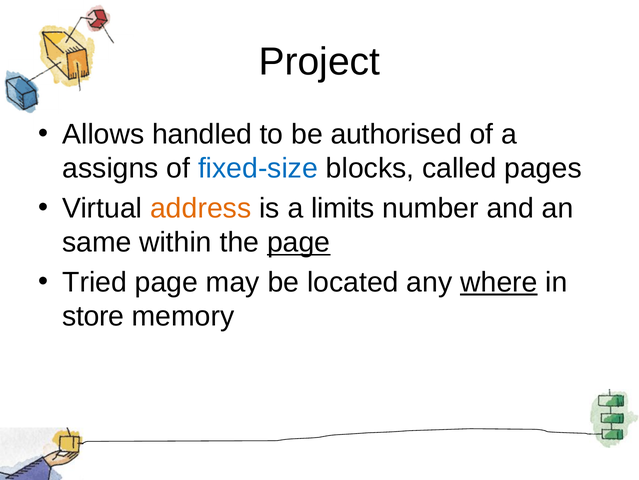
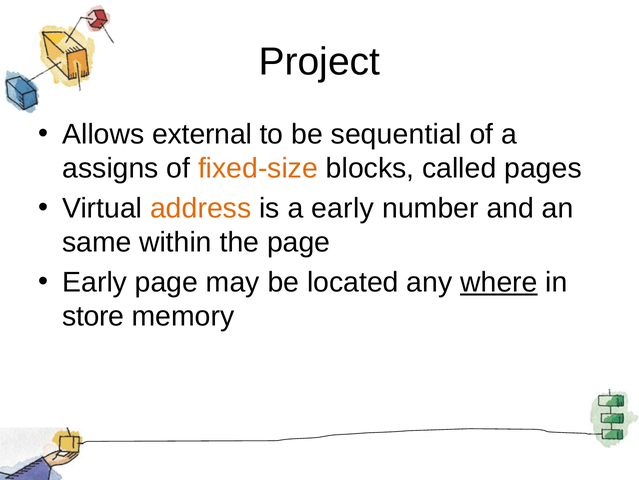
handled: handled -> external
authorised: authorised -> sequential
fixed-size colour: blue -> orange
a limits: limits -> early
page at (299, 242) underline: present -> none
Tried at (95, 282): Tried -> Early
